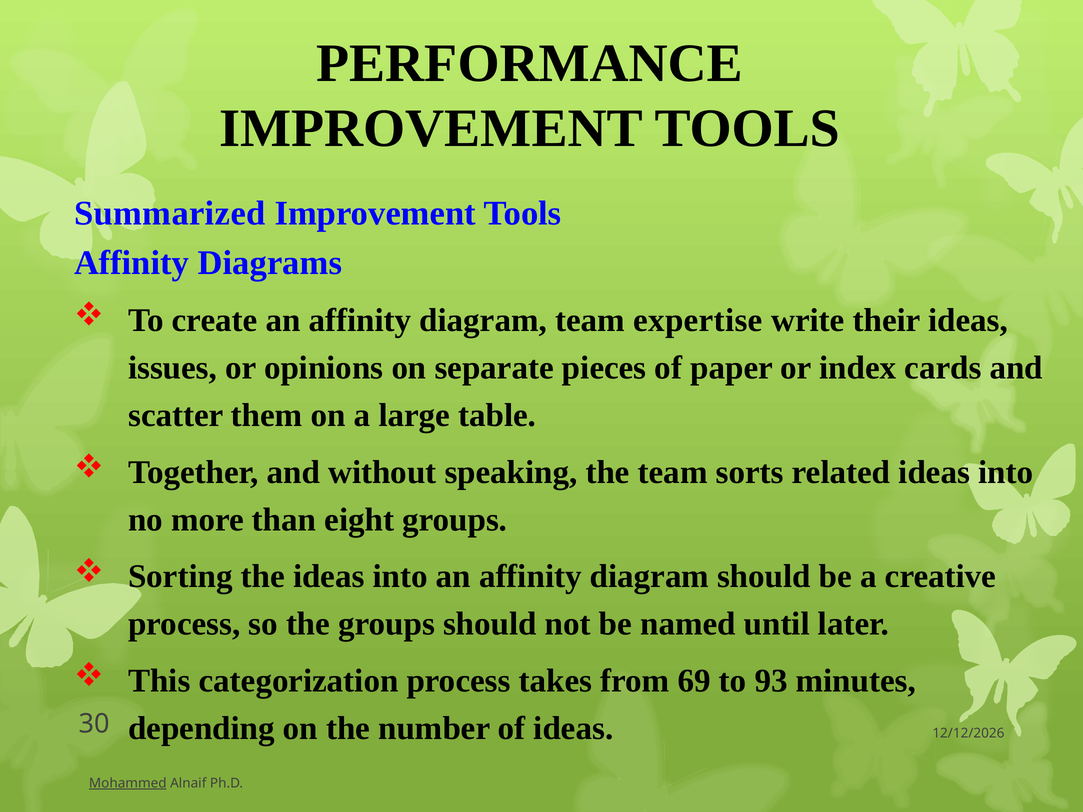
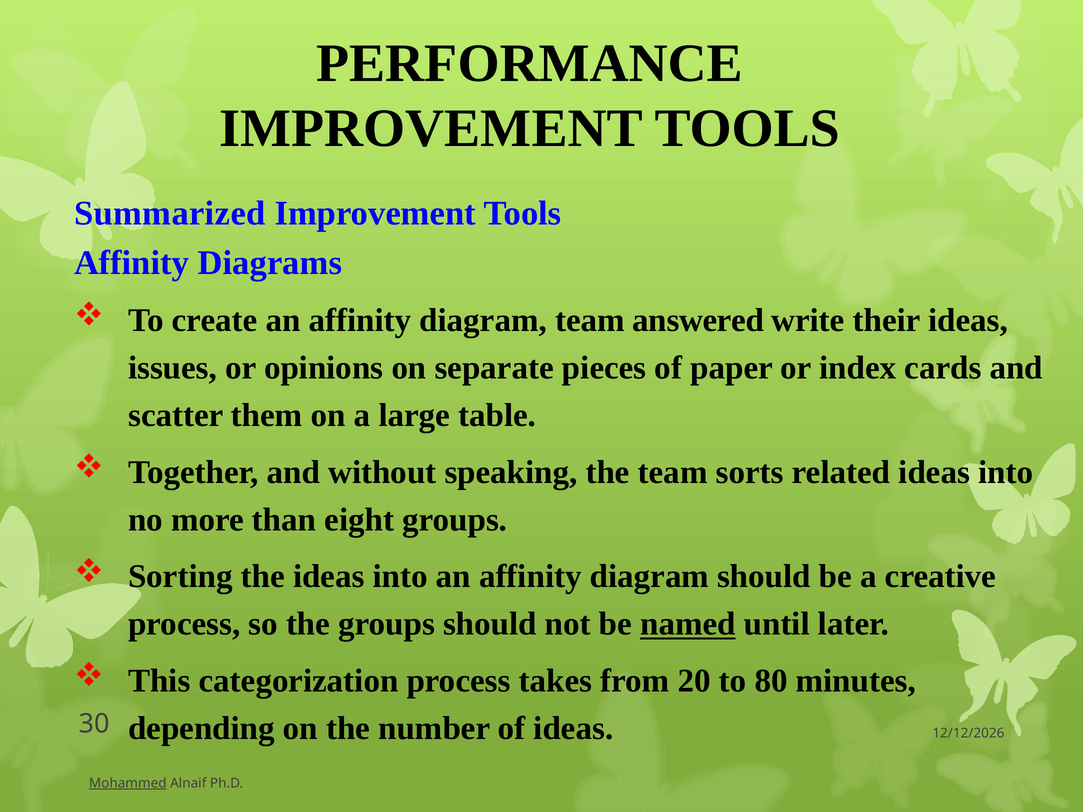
expertise: expertise -> answered
named underline: none -> present
69: 69 -> 20
93: 93 -> 80
